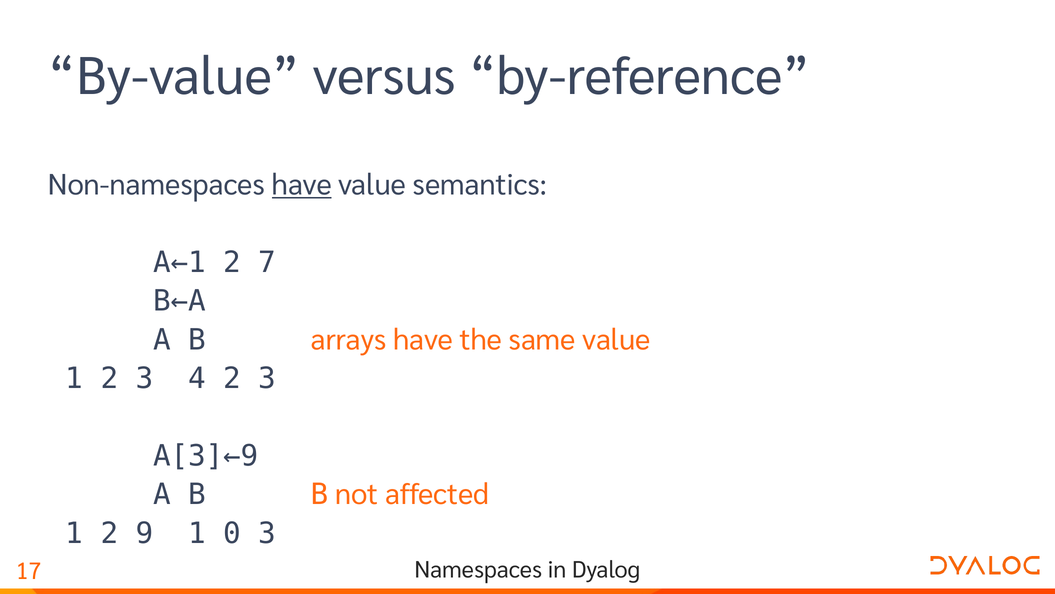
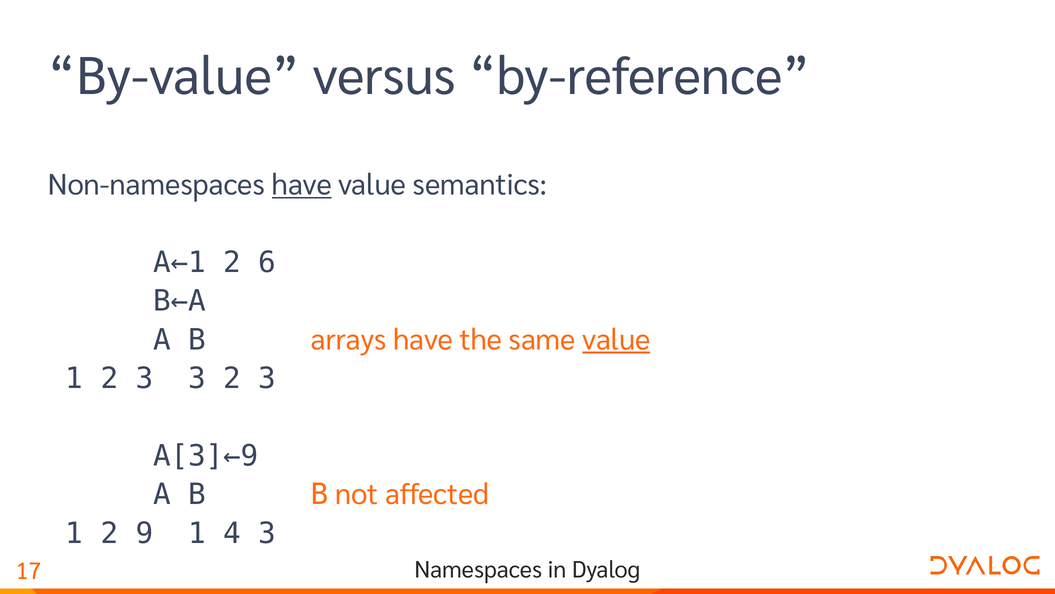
7: 7 -> 6
value at (616, 340) underline: none -> present
3 4: 4 -> 3
0: 0 -> 4
